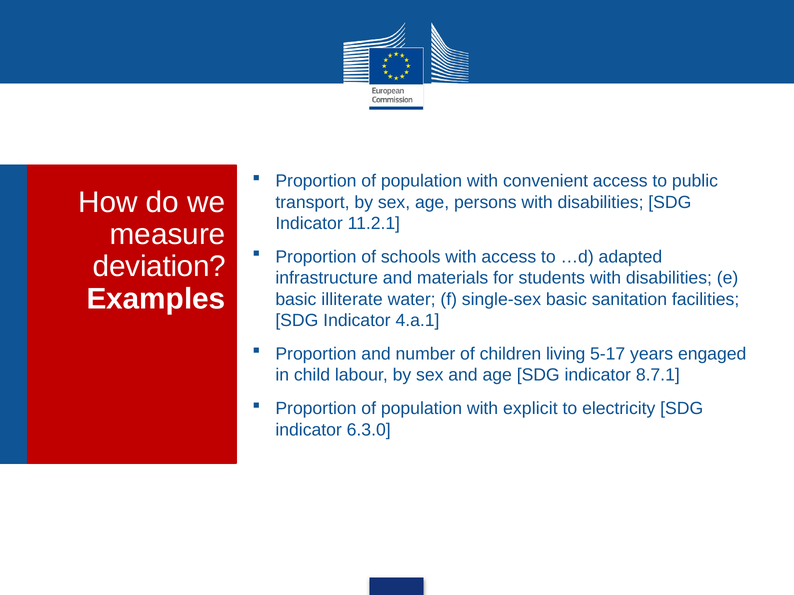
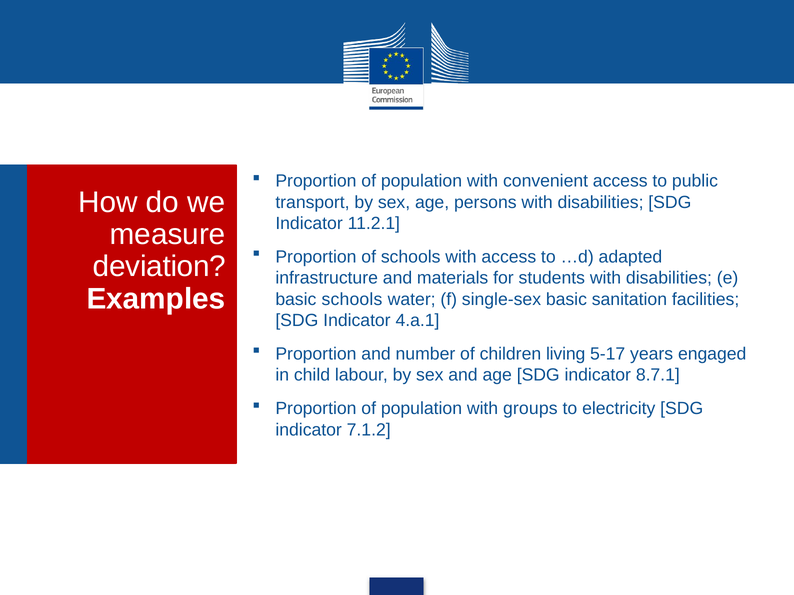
basic illiterate: illiterate -> schools
explicit: explicit -> groups
6.3.0: 6.3.0 -> 7.1.2
